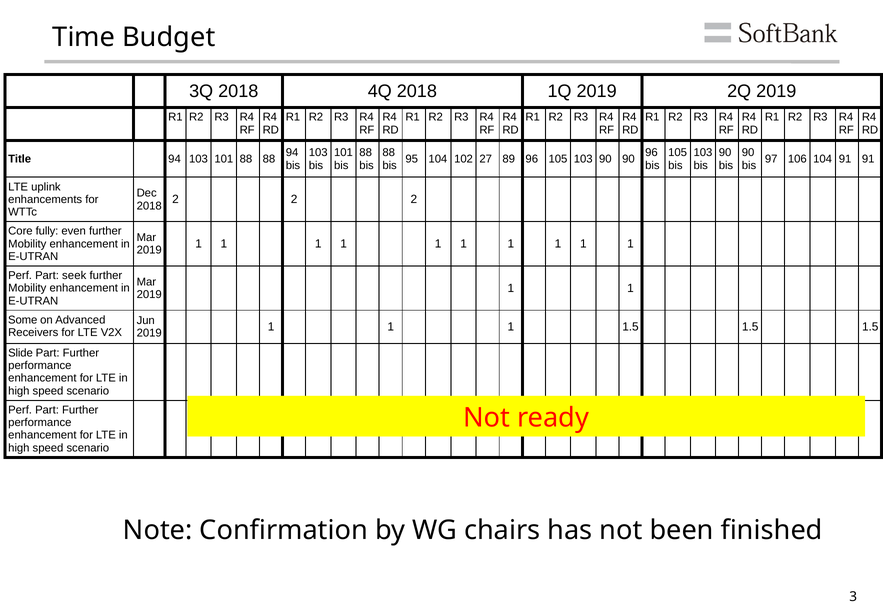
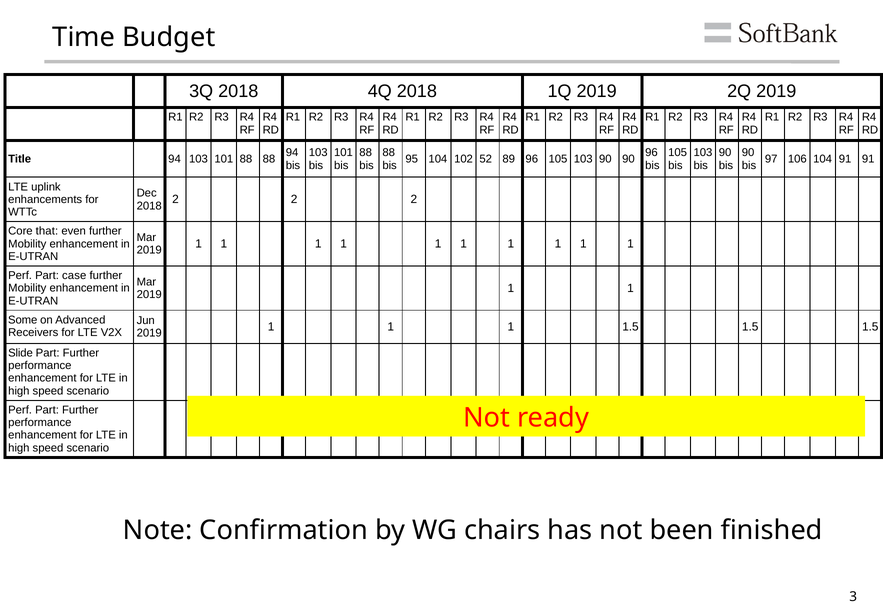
27: 27 -> 52
fully: fully -> that
seek: seek -> case
